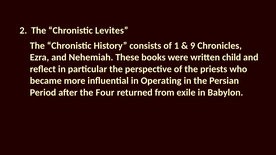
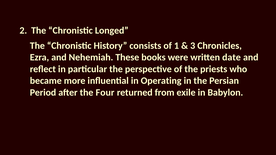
Levites: Levites -> Longed
9: 9 -> 3
child: child -> date
